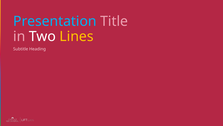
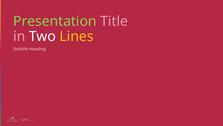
Presentation colour: light blue -> light green
